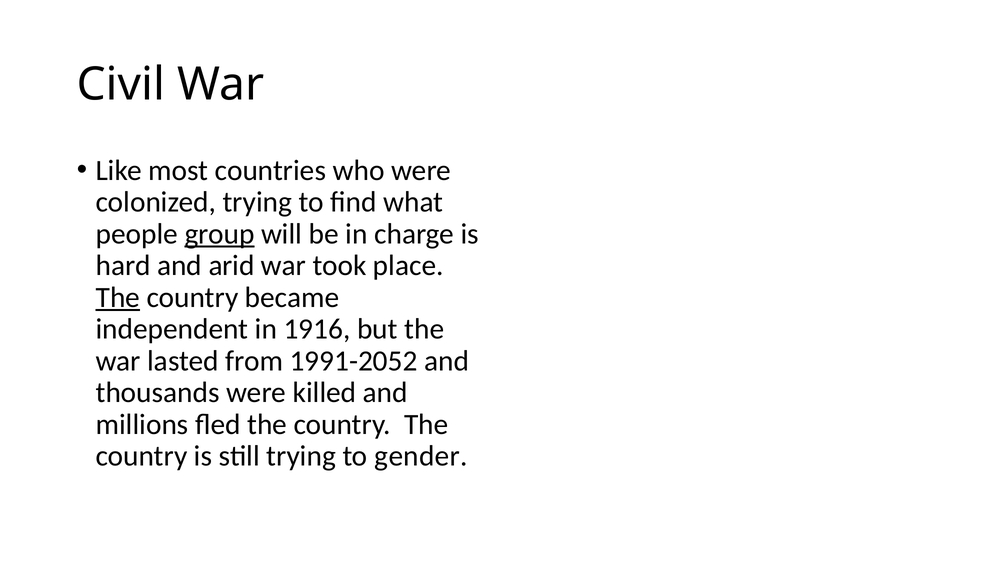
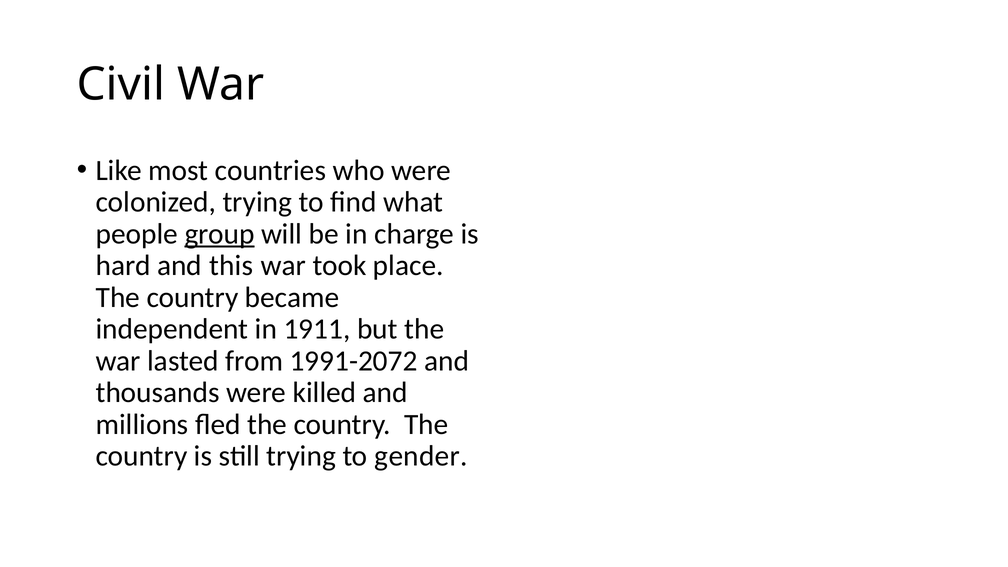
arid: arid -> this
The at (118, 297) underline: present -> none
1916: 1916 -> 1911
1991-2052: 1991-2052 -> 1991-2072
